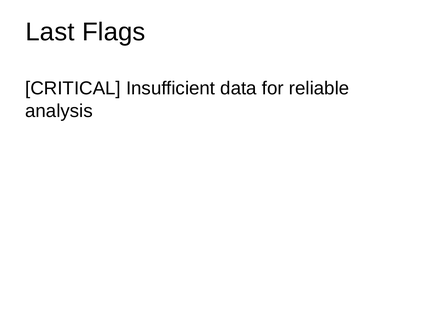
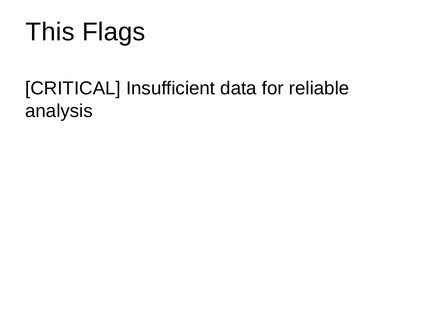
Last: Last -> This
